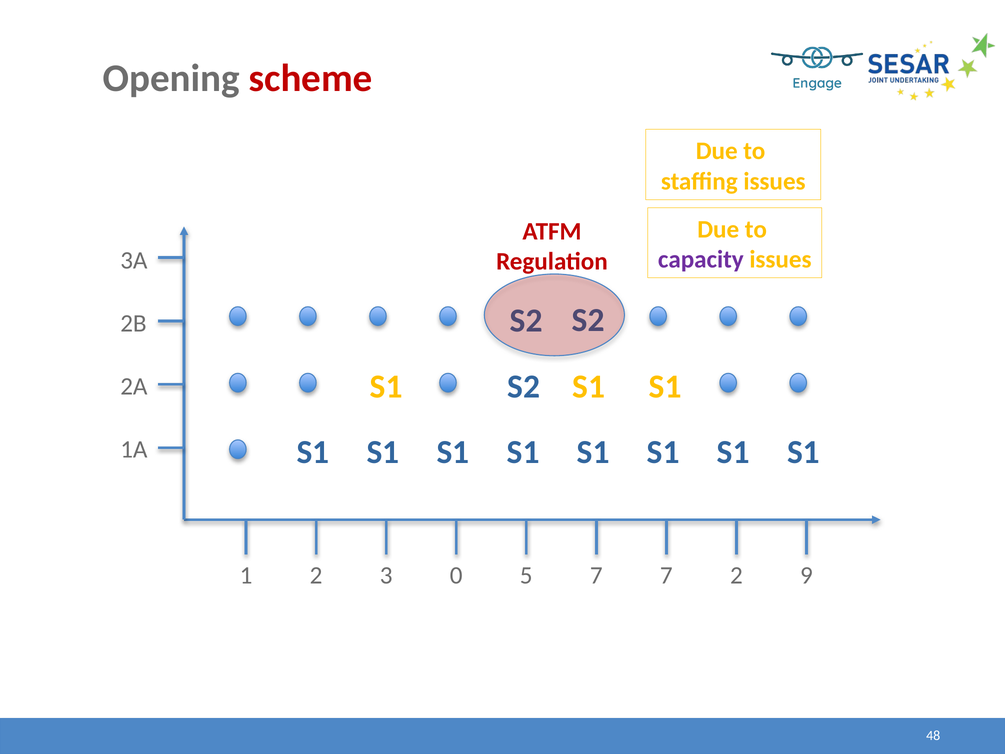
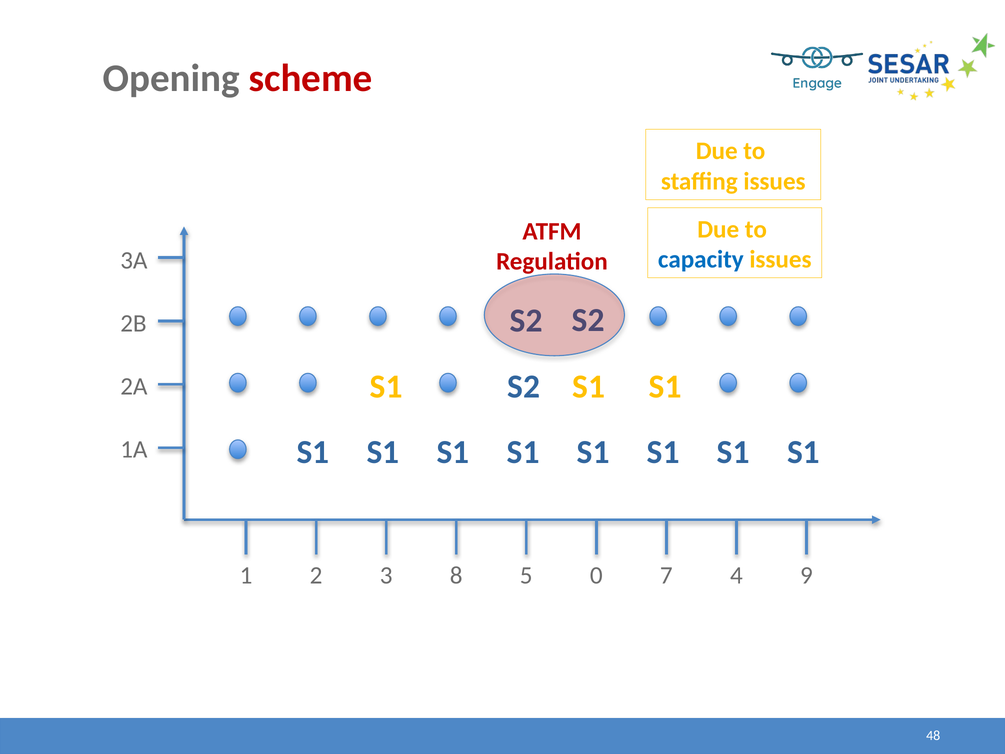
capacity colour: purple -> blue
0: 0 -> 8
5 7: 7 -> 0
7 2: 2 -> 4
